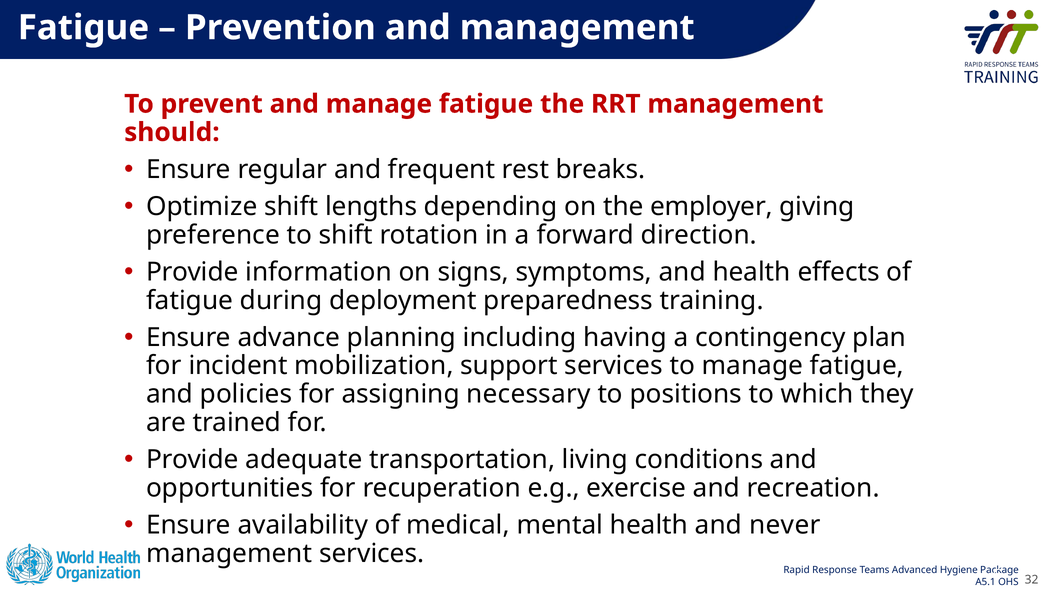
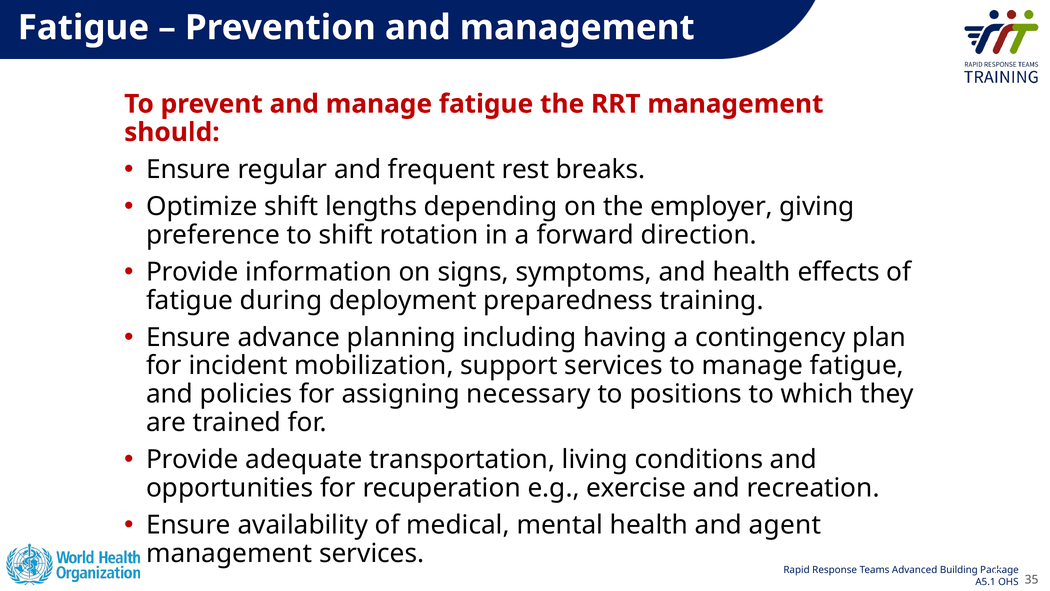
never: never -> agent
Hygiene: Hygiene -> Building
32: 32 -> 35
